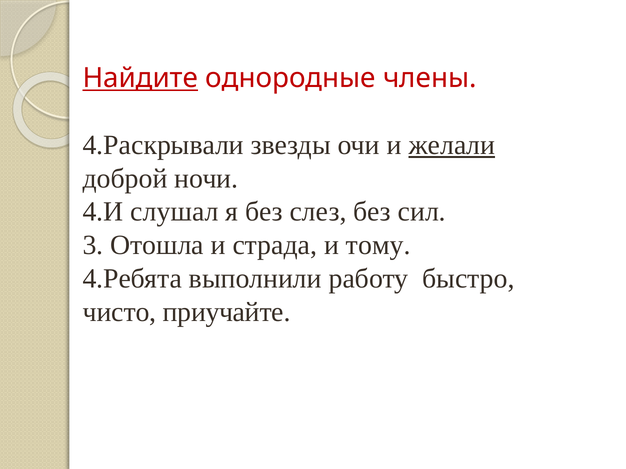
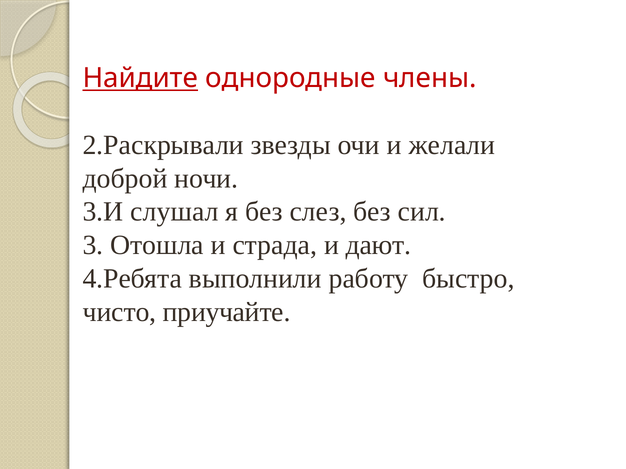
4.Раскрывали: 4.Раскрывали -> 2.Раскрывали
желали underline: present -> none
4.И: 4.И -> 3.И
тому: тому -> дают
